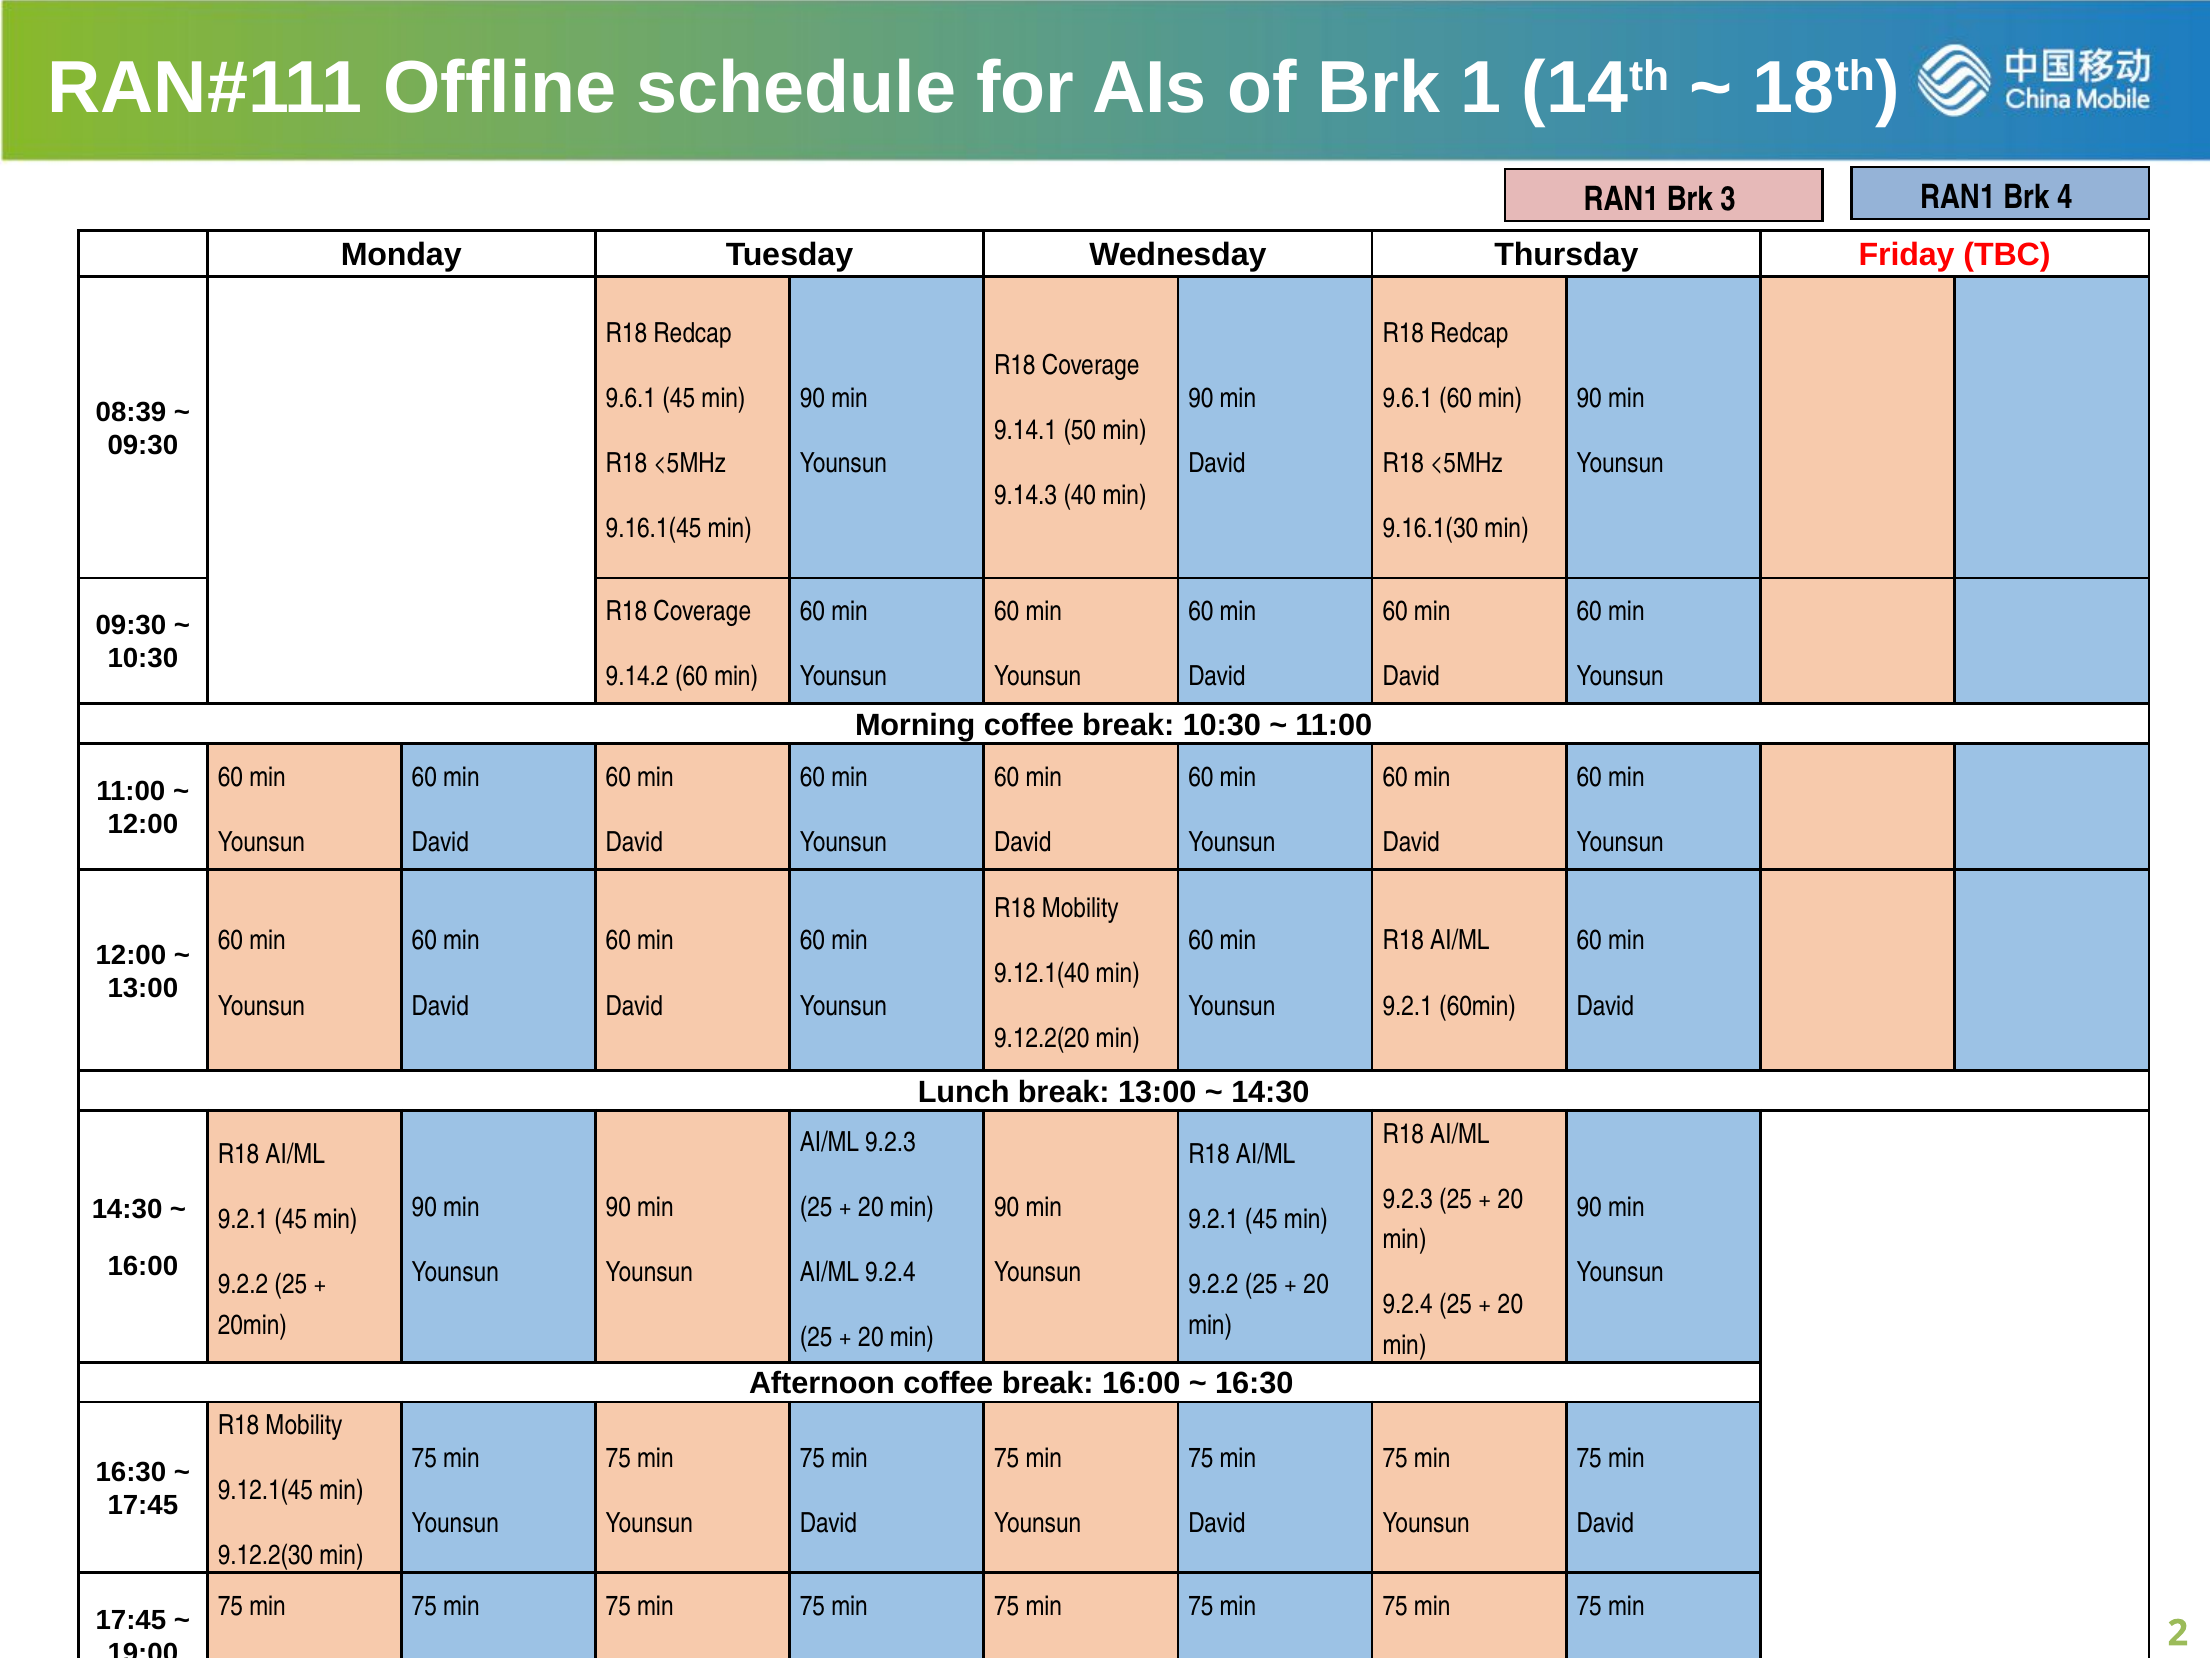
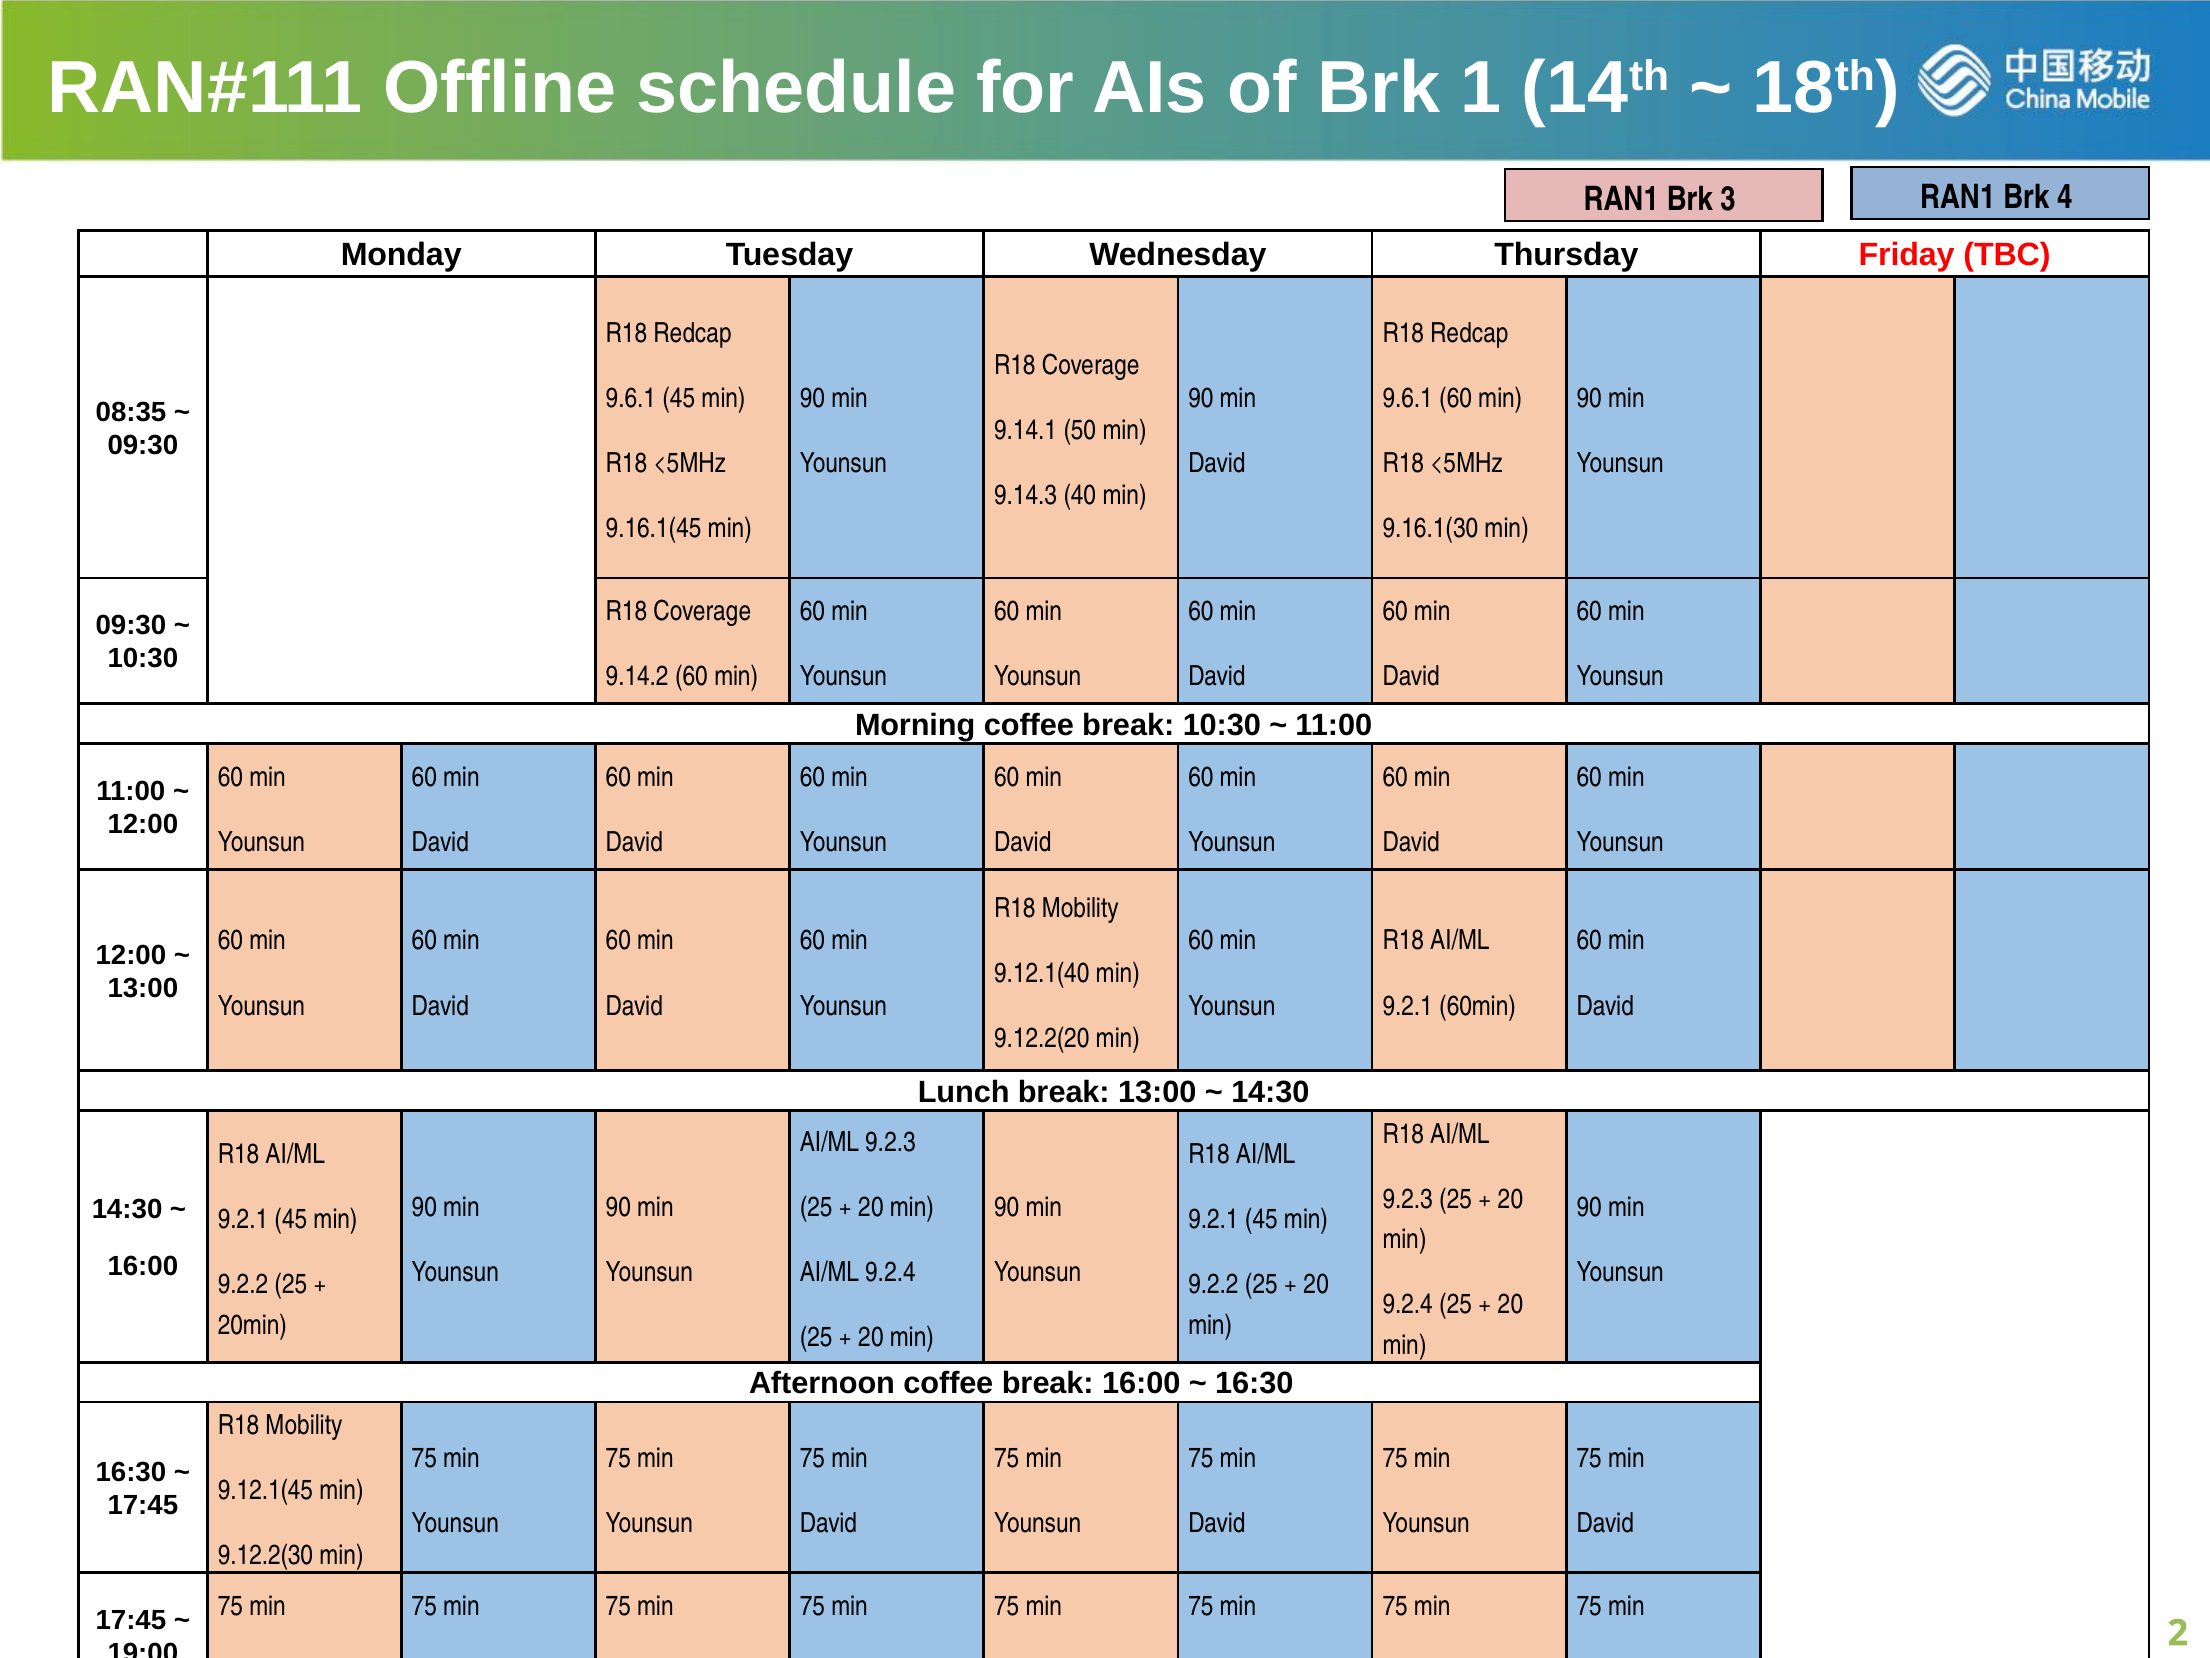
08:39: 08:39 -> 08:35
